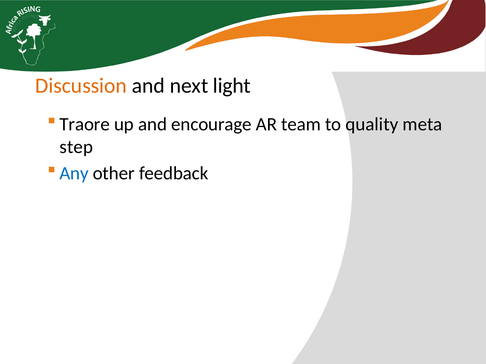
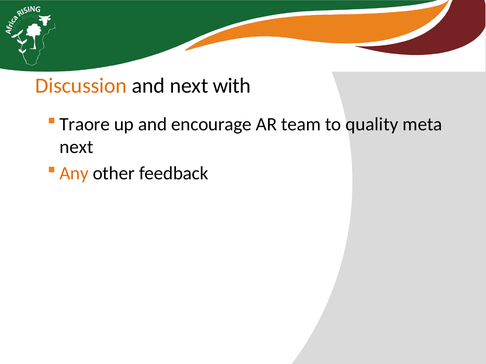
light: light -> with
step at (76, 147): step -> next
Any colour: blue -> orange
